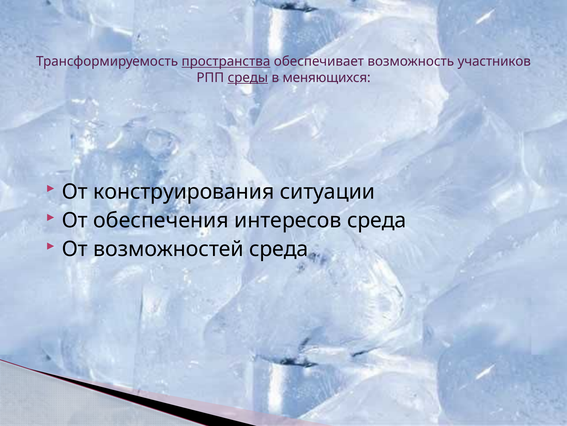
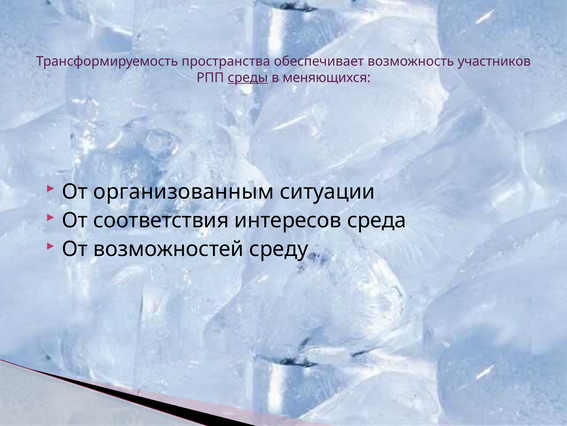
пространства underline: present -> none
конструирования: конструирования -> организованным
обеспечения: обеспечения -> соответствия
возможностей среда: среда -> среду
